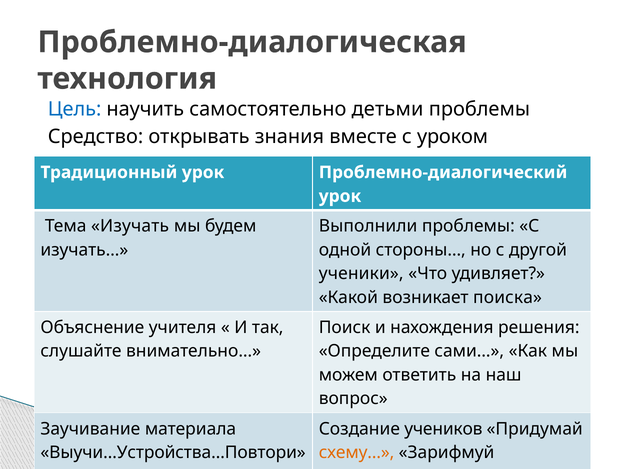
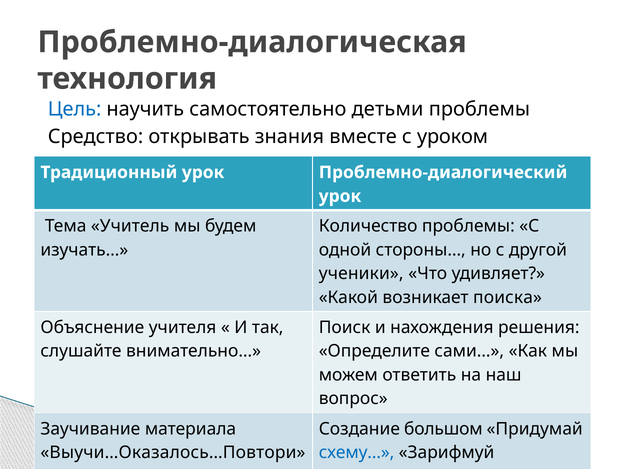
Изучать: Изучать -> Учитель
Выполнили: Выполнили -> Количество
учеников: учеников -> большом
Выучи…Устройства…Повтори: Выучи…Устройства…Повтори -> Выучи…Оказалось…Повтори
схему… colour: orange -> blue
